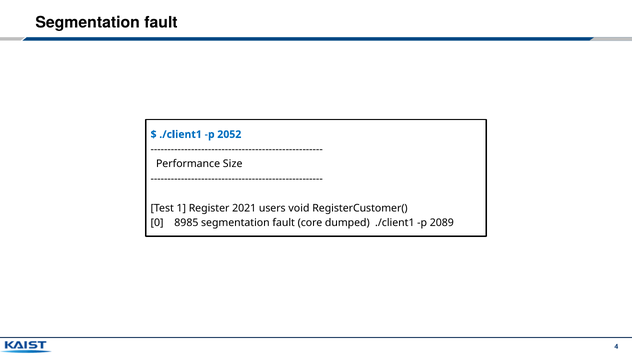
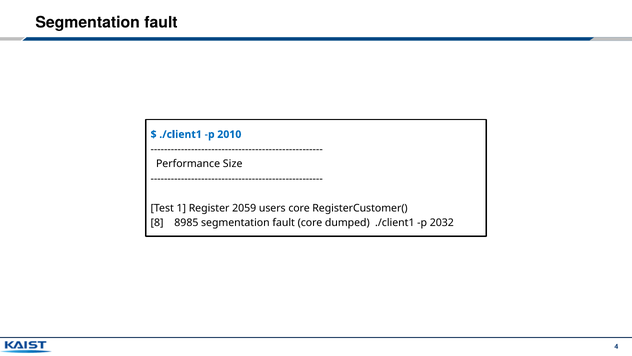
2052: 2052 -> 2010
2021: 2021 -> 2059
users void: void -> core
0: 0 -> 8
2089: 2089 -> 2032
